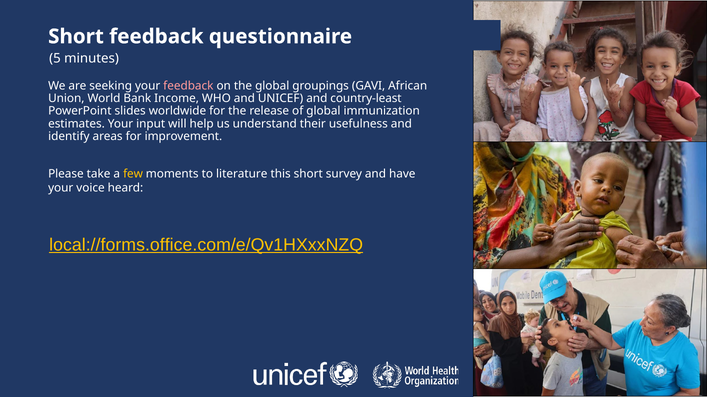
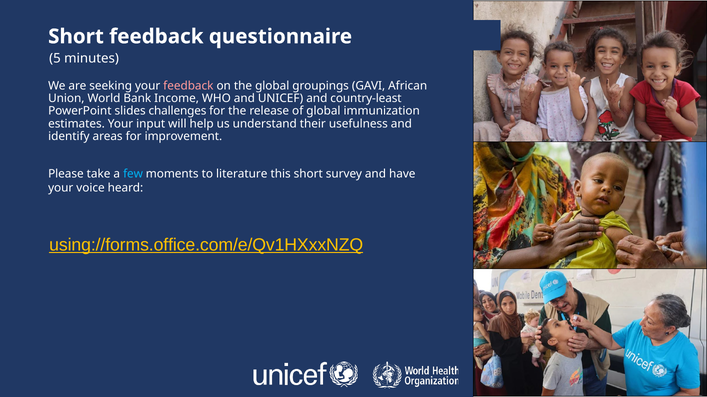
worldwide: worldwide -> challenges
few colour: yellow -> light blue
local://forms.office.com/e/Qv1HXxxNZQ: local://forms.office.com/e/Qv1HXxxNZQ -> using://forms.office.com/e/Qv1HXxxNZQ
